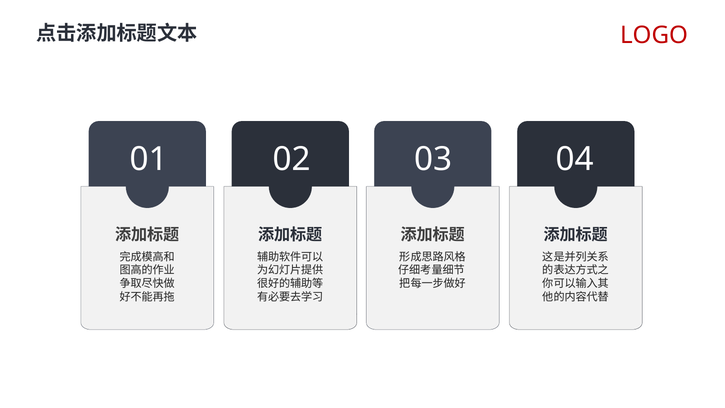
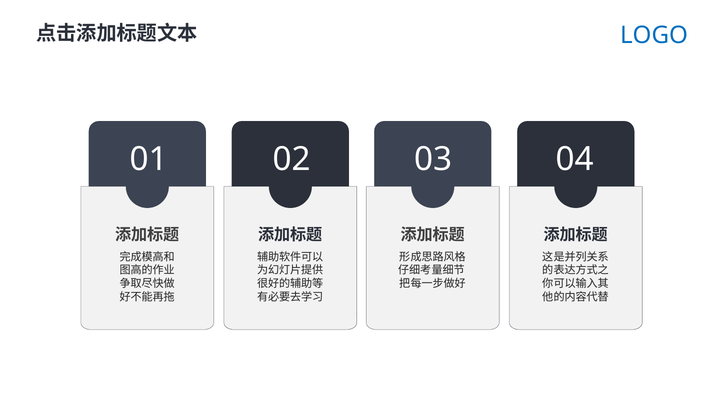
LOGO colour: red -> blue
